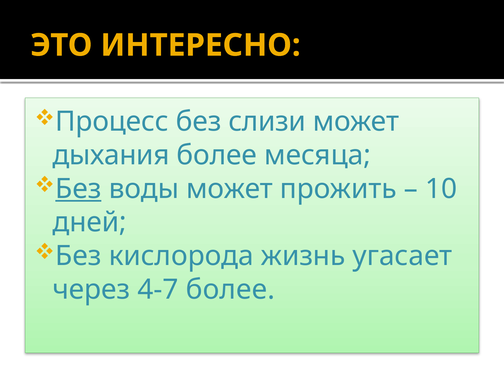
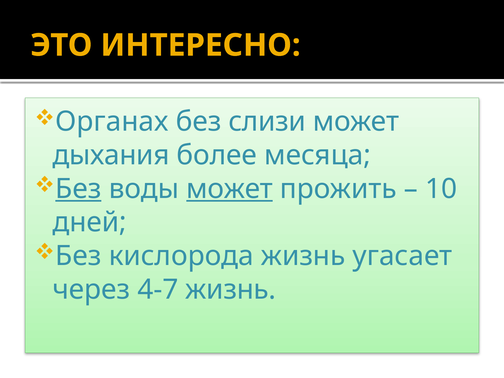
Процесс: Процесс -> Органах
может at (230, 189) underline: none -> present
4-7 более: более -> жизнь
